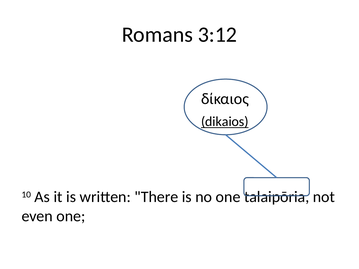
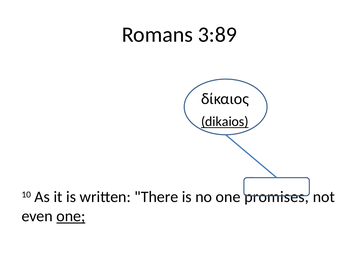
3:12: 3:12 -> 3:89
talaipōria: talaipōria -> promises
one at (71, 216) underline: none -> present
